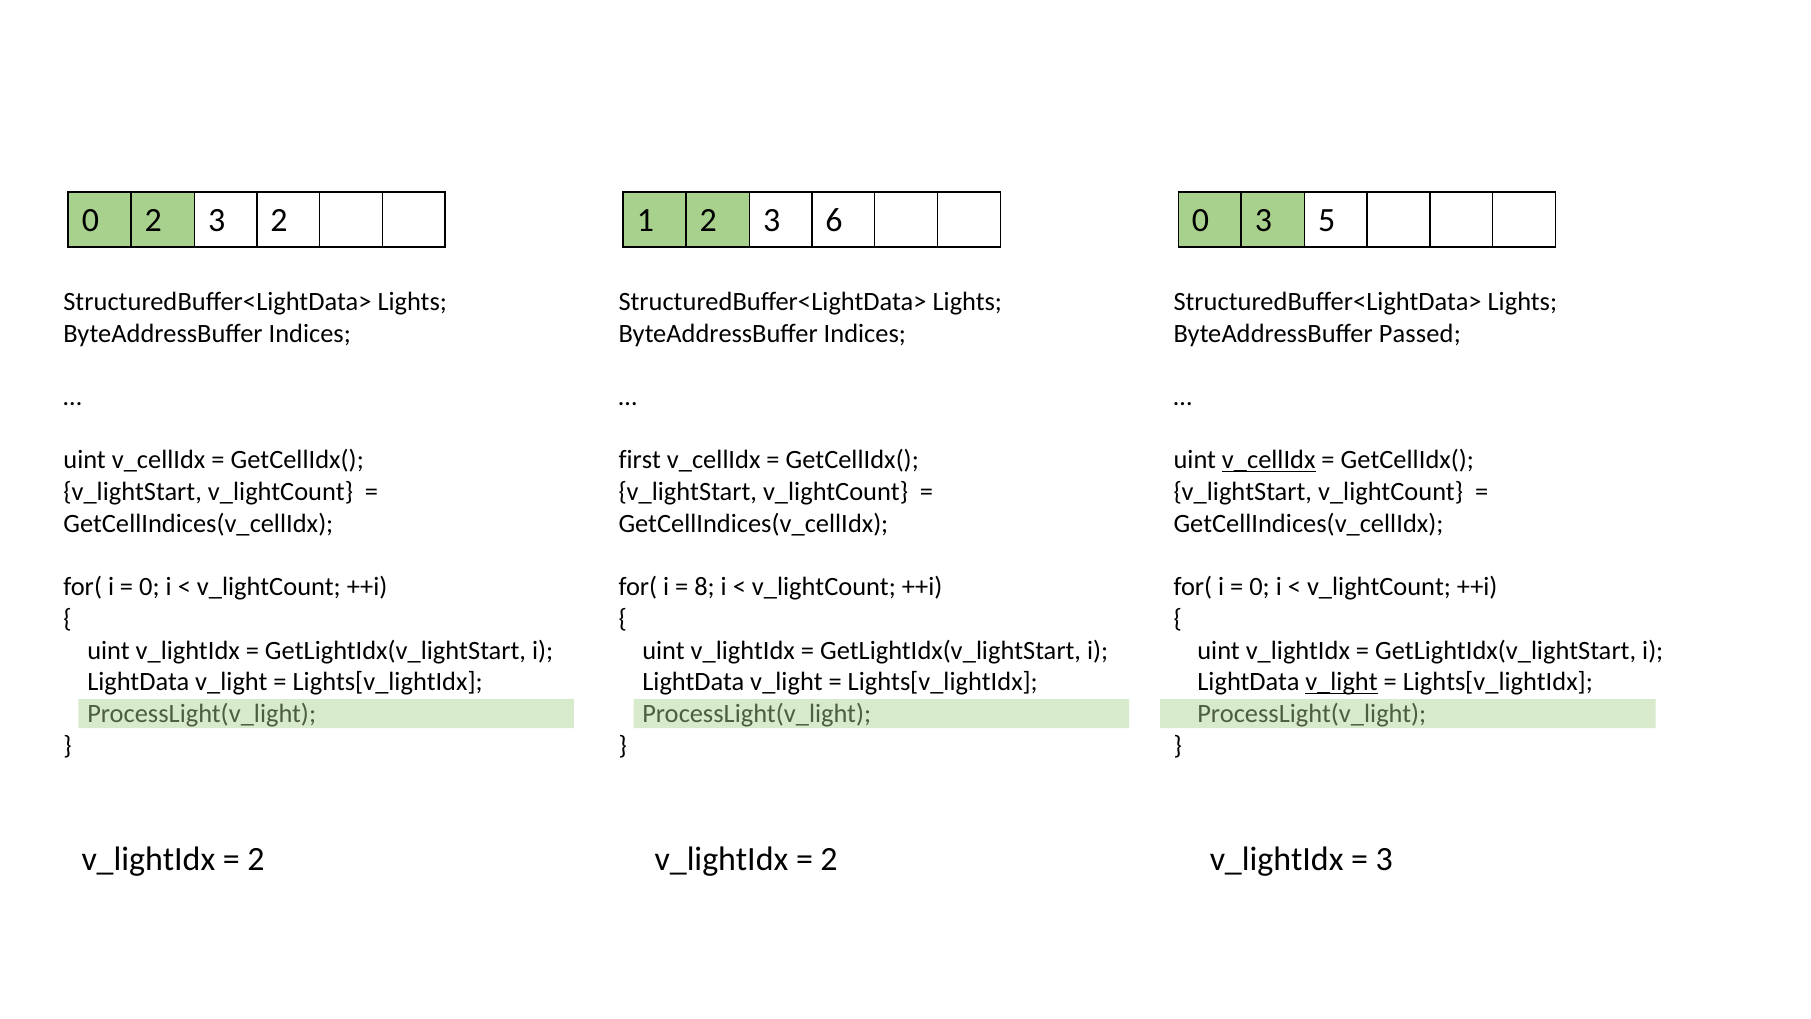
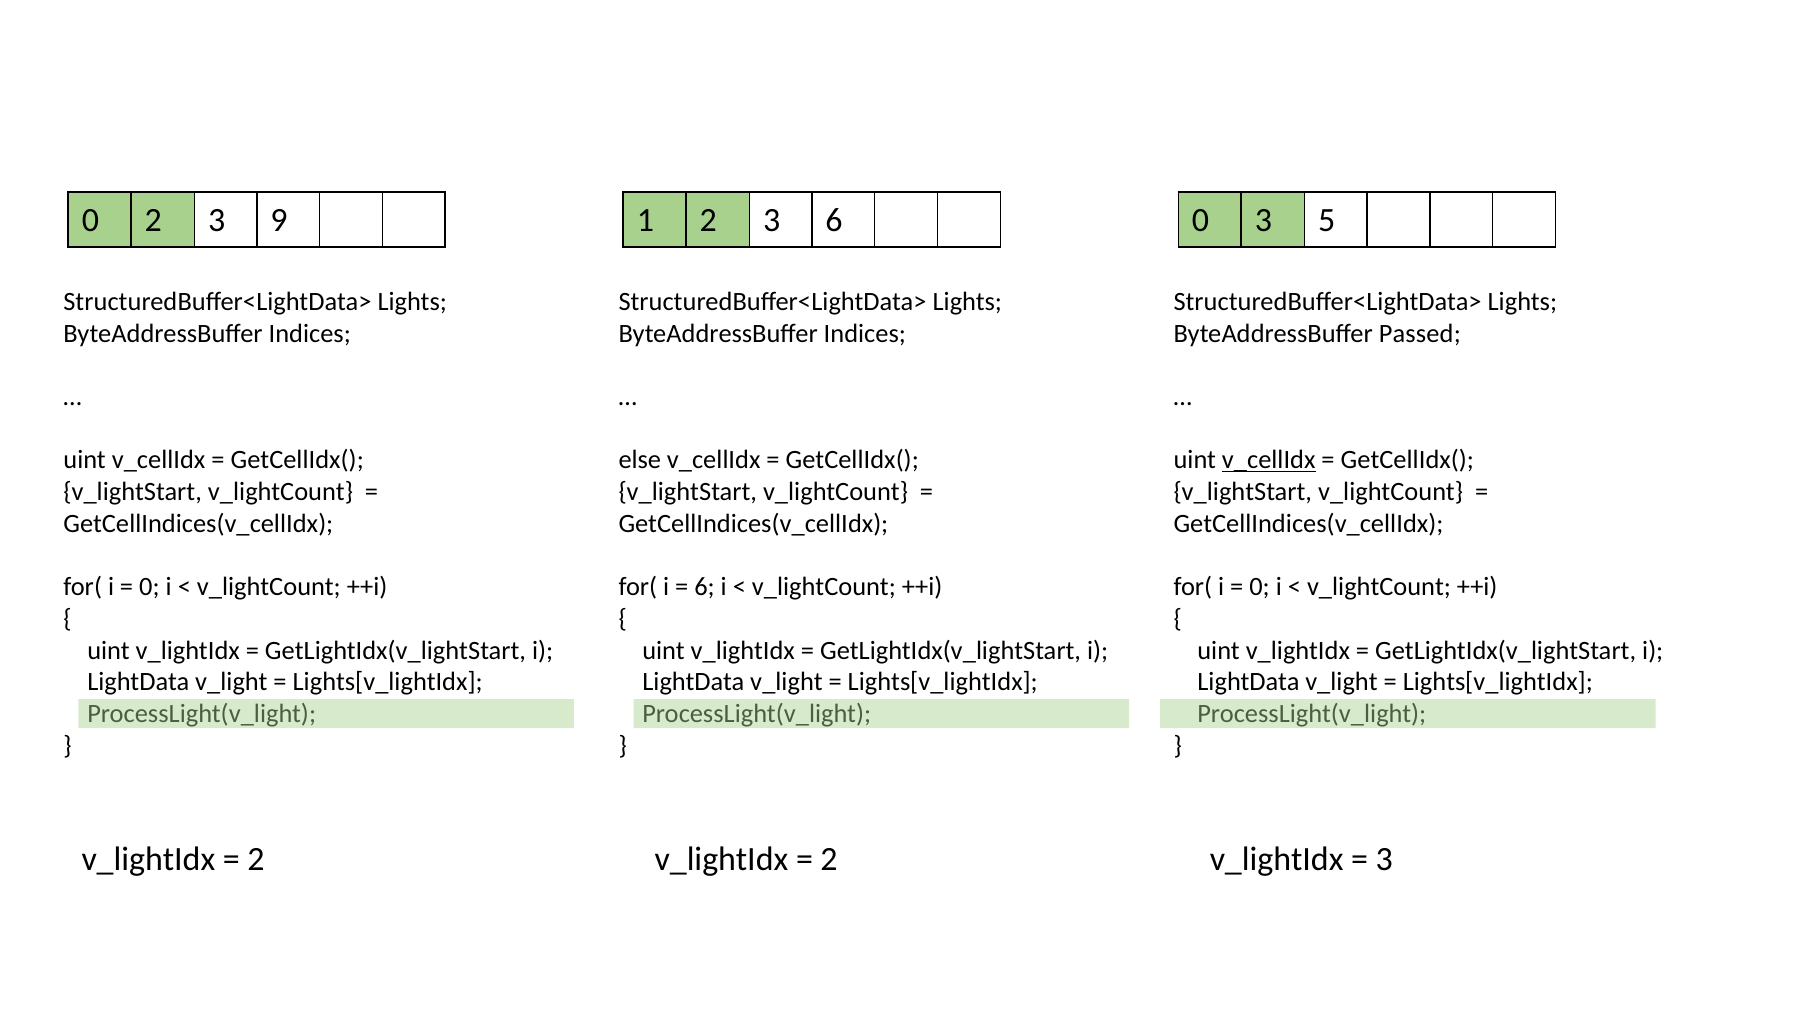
3 2: 2 -> 9
first: first -> else
8 at (704, 587): 8 -> 6
v_light at (1341, 682) underline: present -> none
